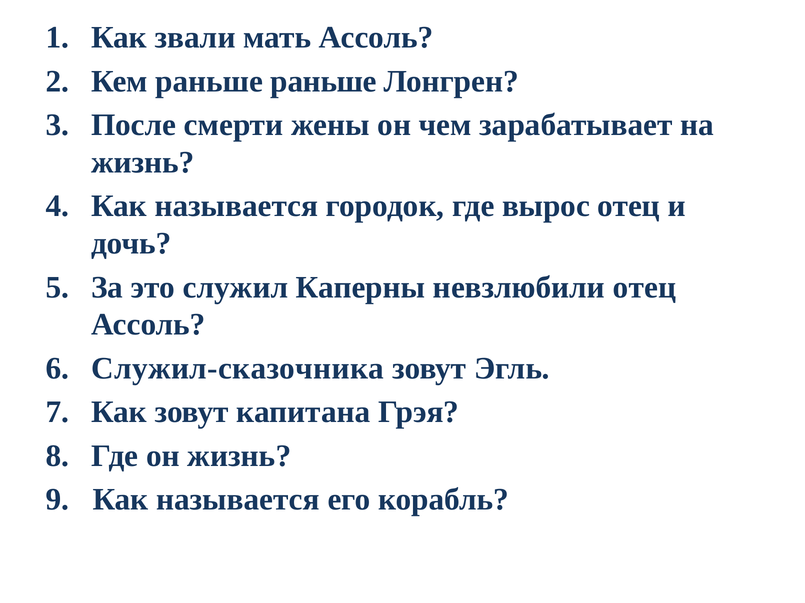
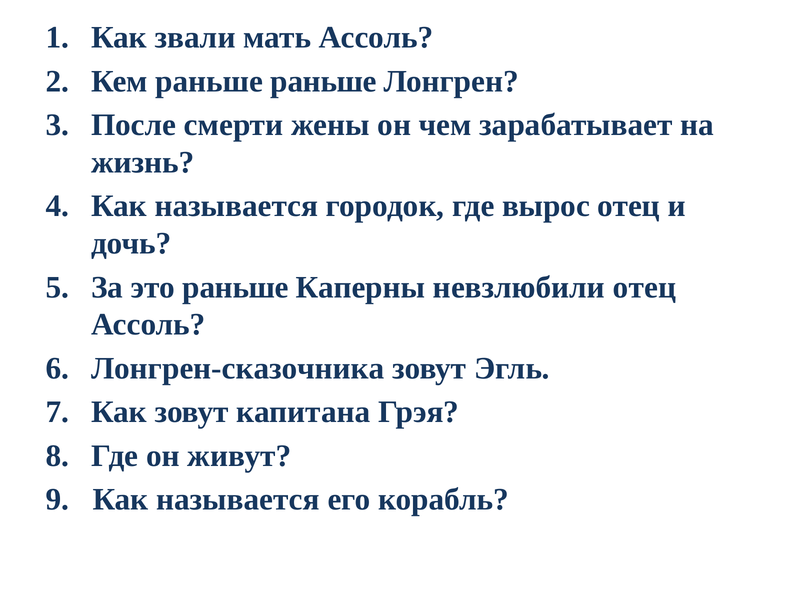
это служил: служил -> раньше
Служил-сказочника: Служил-сказочника -> Лонгрен-сказочника
он жизнь: жизнь -> живут
